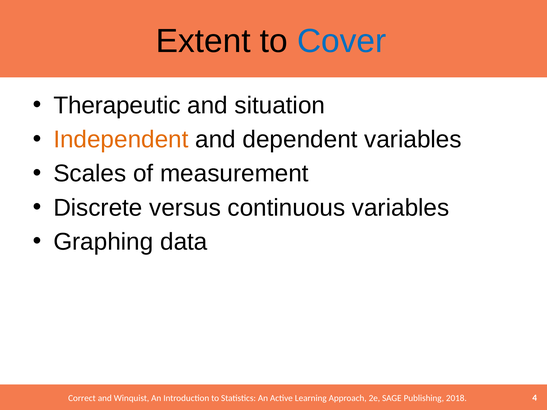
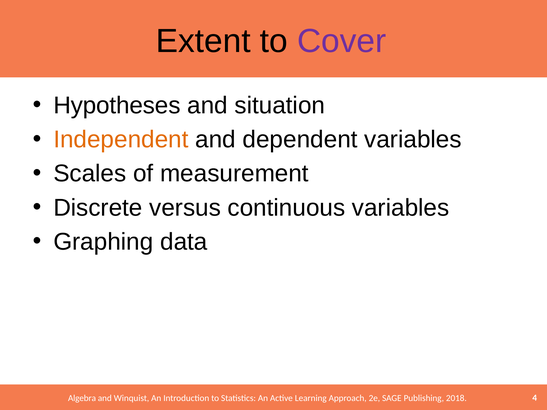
Cover colour: blue -> purple
Therapeutic: Therapeutic -> Hypotheses
Correct: Correct -> Algebra
